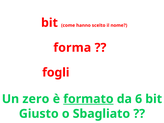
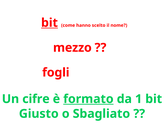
bit at (49, 23) underline: none -> present
forma: forma -> mezzo
zero: zero -> cifre
6: 6 -> 1
